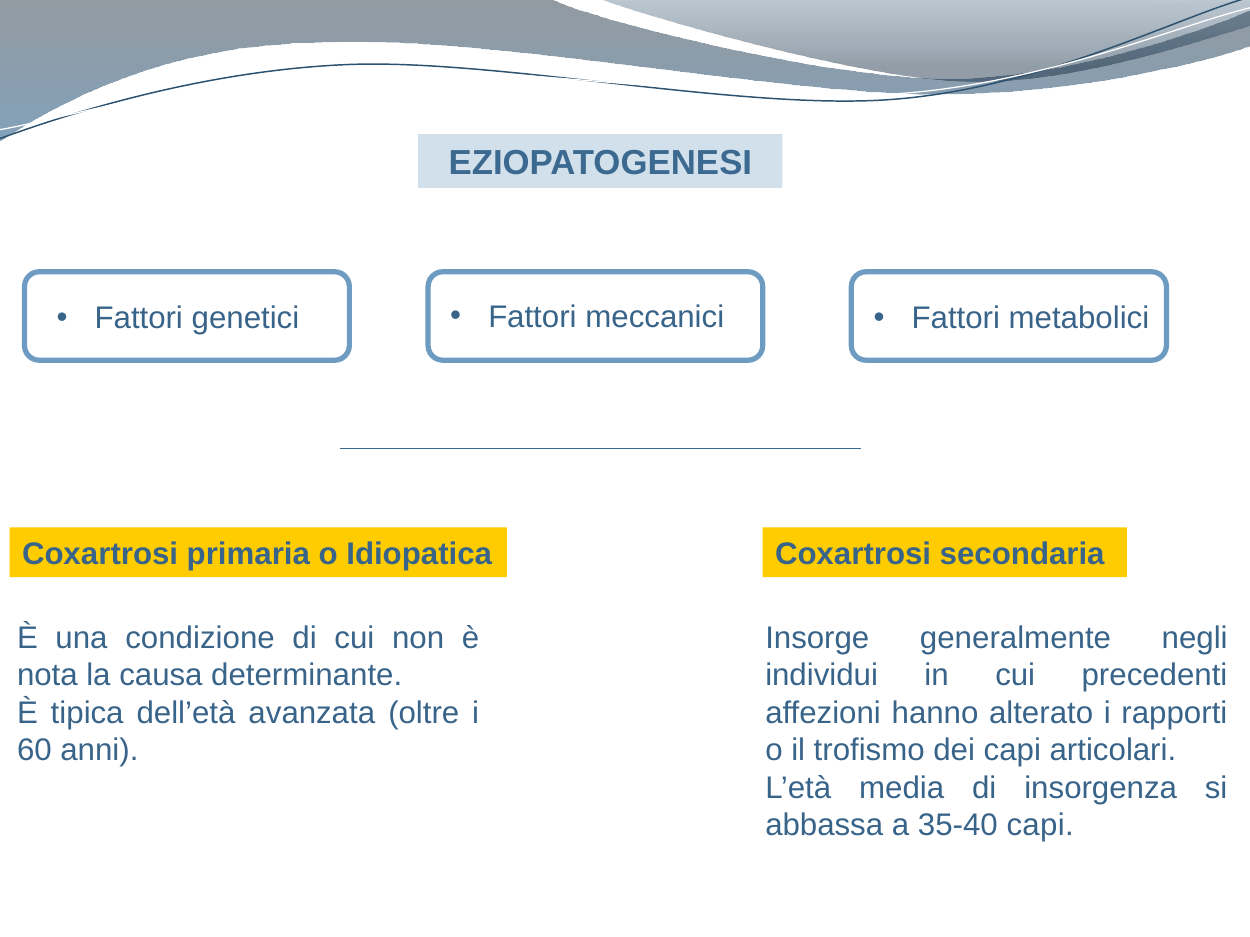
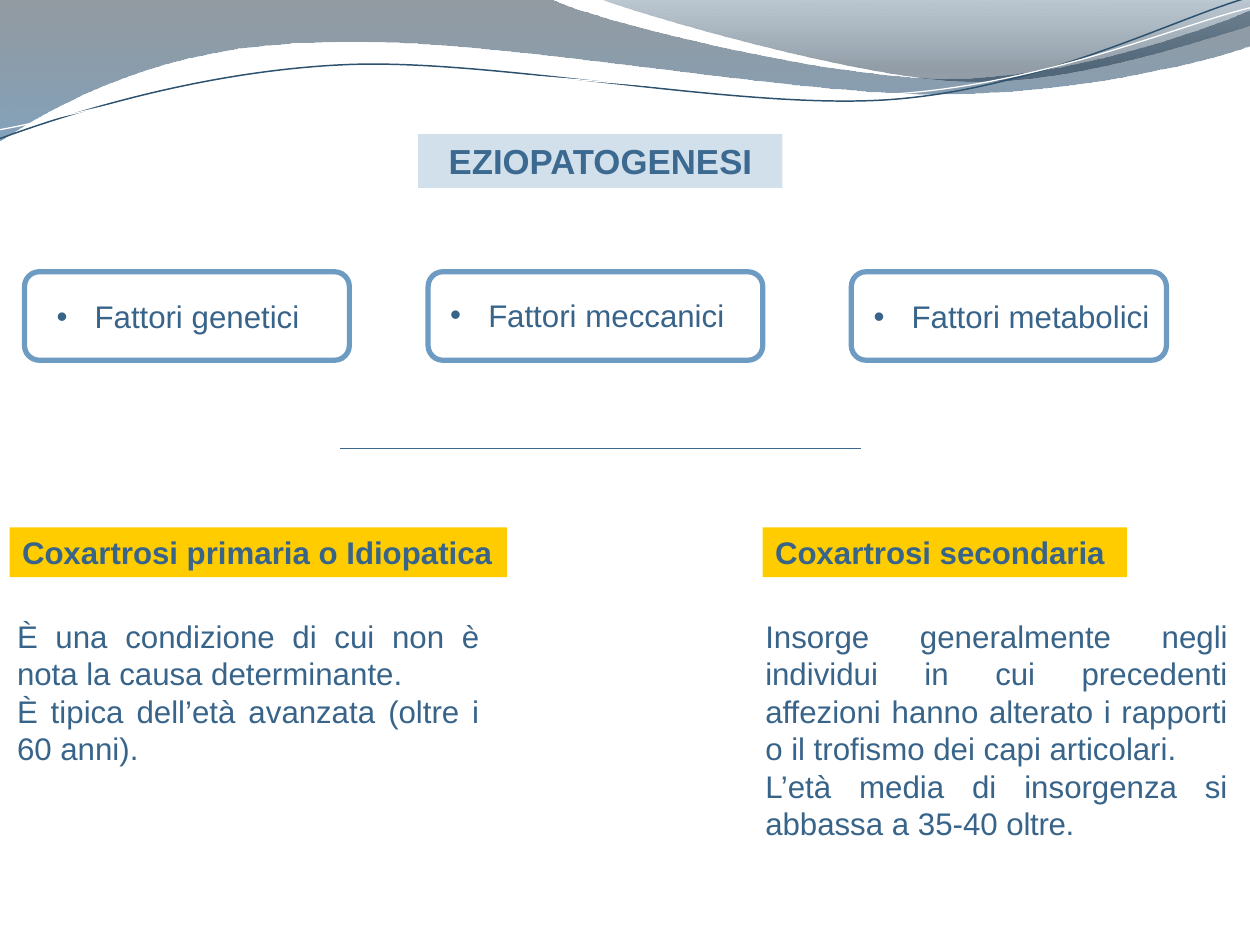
35-40 capi: capi -> oltre
